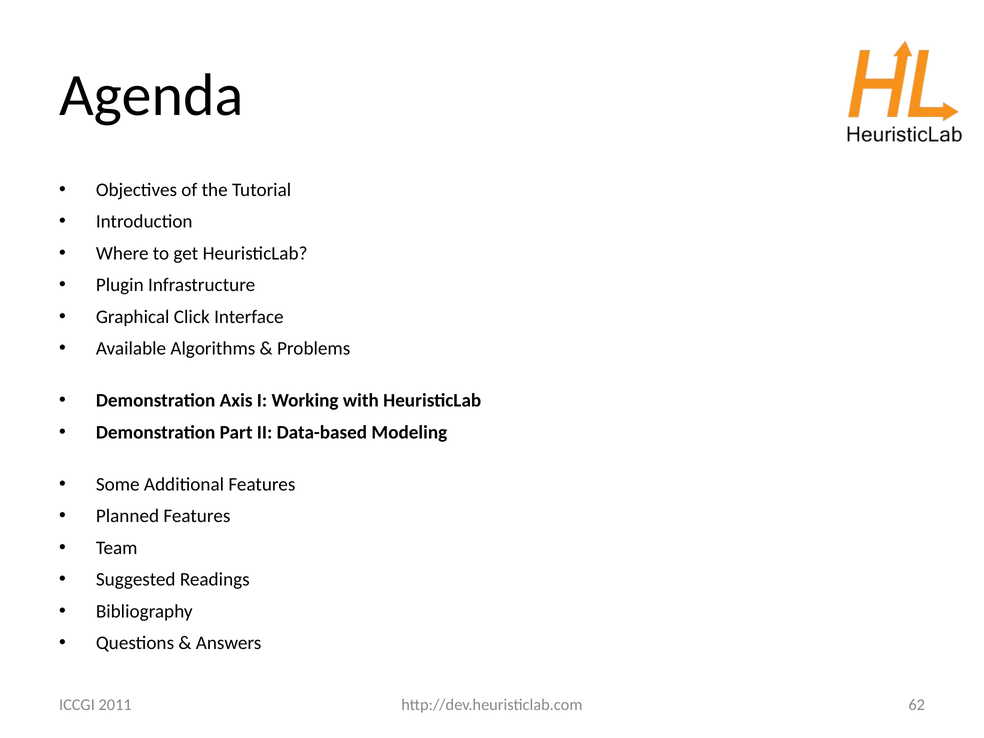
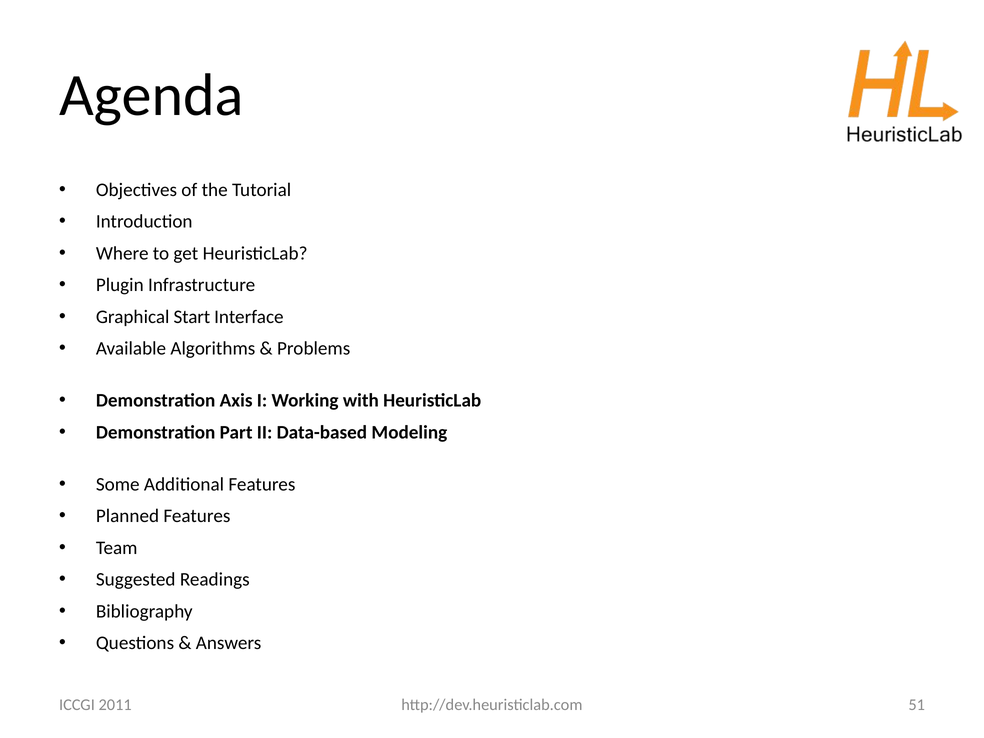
Click: Click -> Start
62: 62 -> 51
